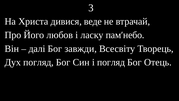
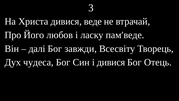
пам′небо: пам′небо -> пам′веде
Дух погляд: погляд -> чудеса
і погляд: погляд -> дивися
